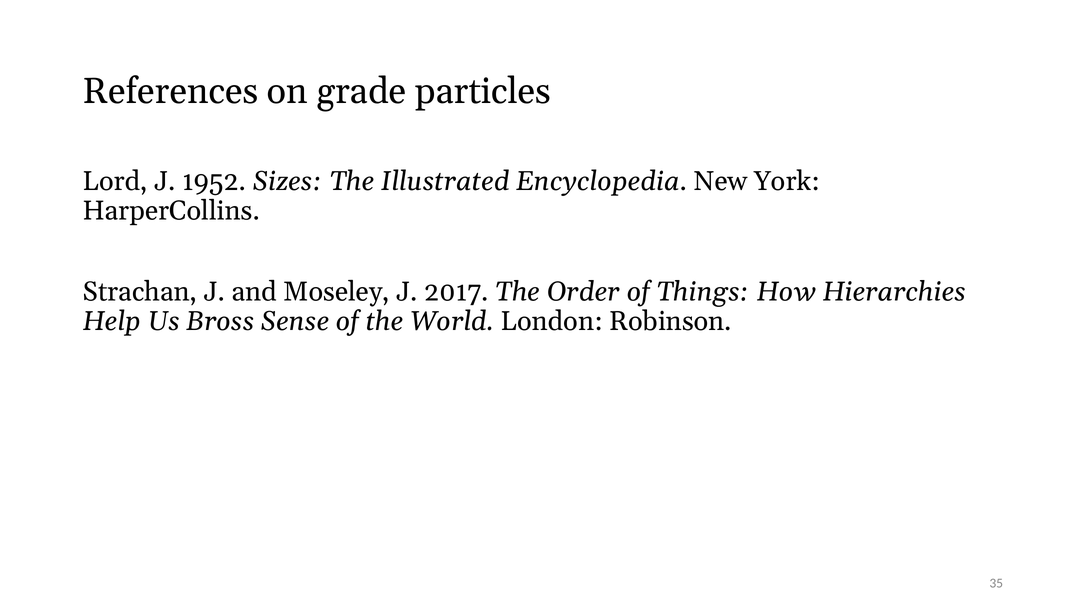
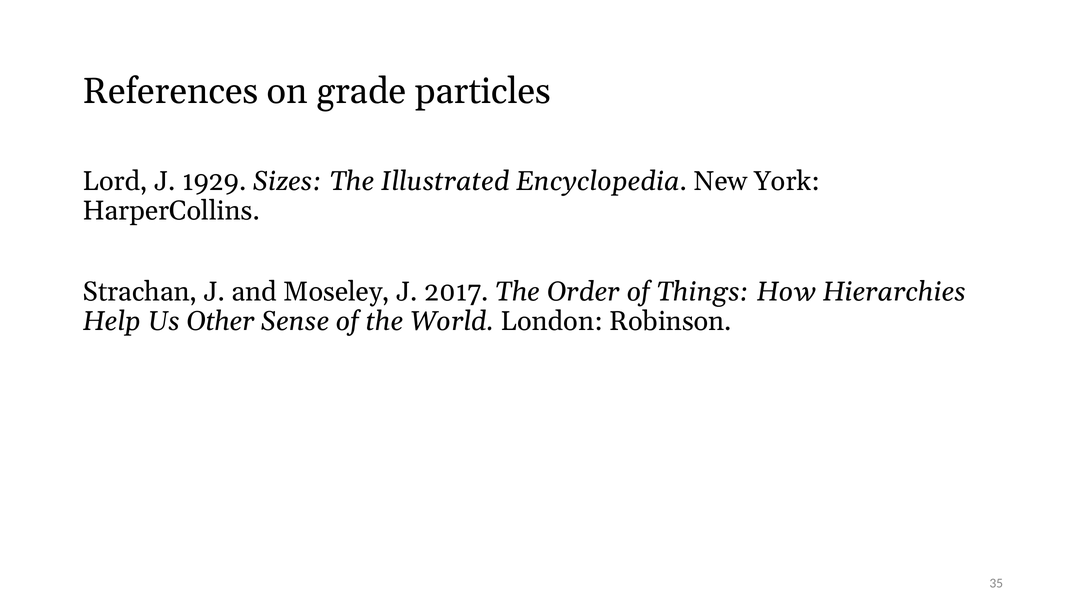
1952: 1952 -> 1929
Bross: Bross -> Other
